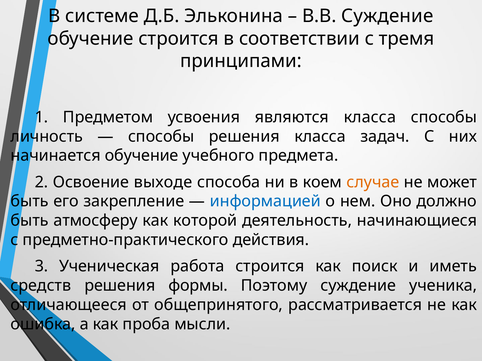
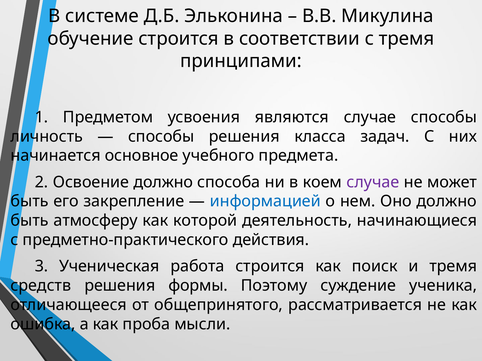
В.В Суждение: Суждение -> Микулина
являются класса: класса -> случае
начинается обучение: обучение -> основное
Освоение выходе: выходе -> должно
случае at (373, 182) colour: orange -> purple
и иметь: иметь -> тремя
